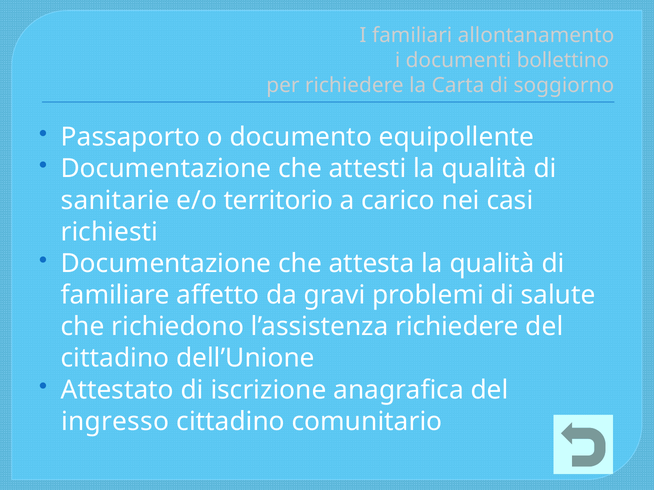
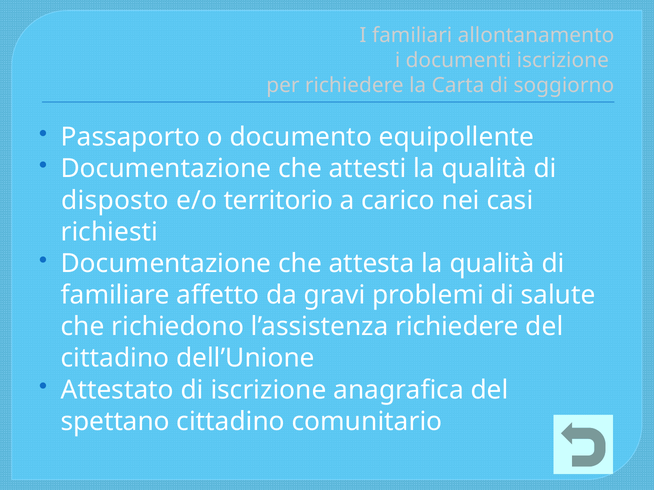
documenti bollettino: bollettino -> iscrizione
sanitarie: sanitarie -> disposto
ingresso: ingresso -> spettano
